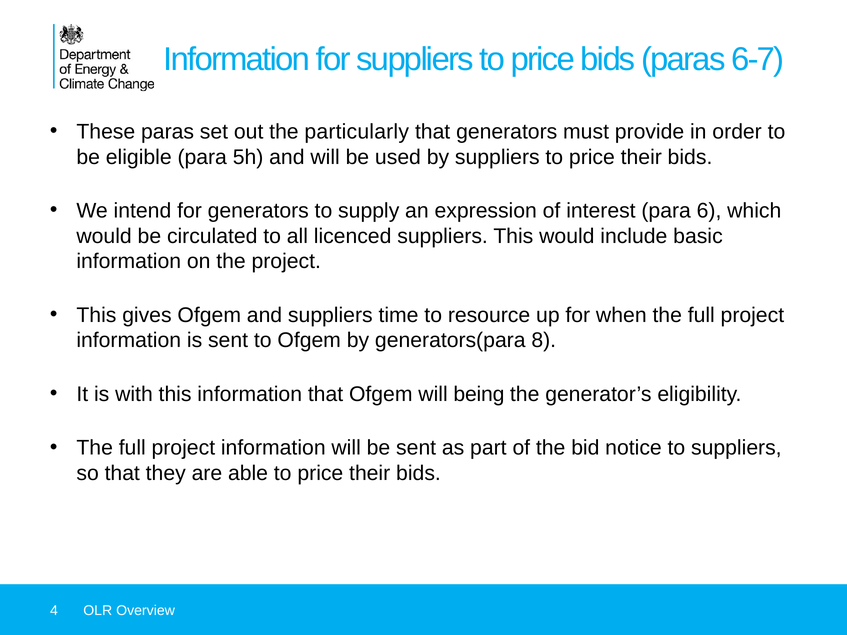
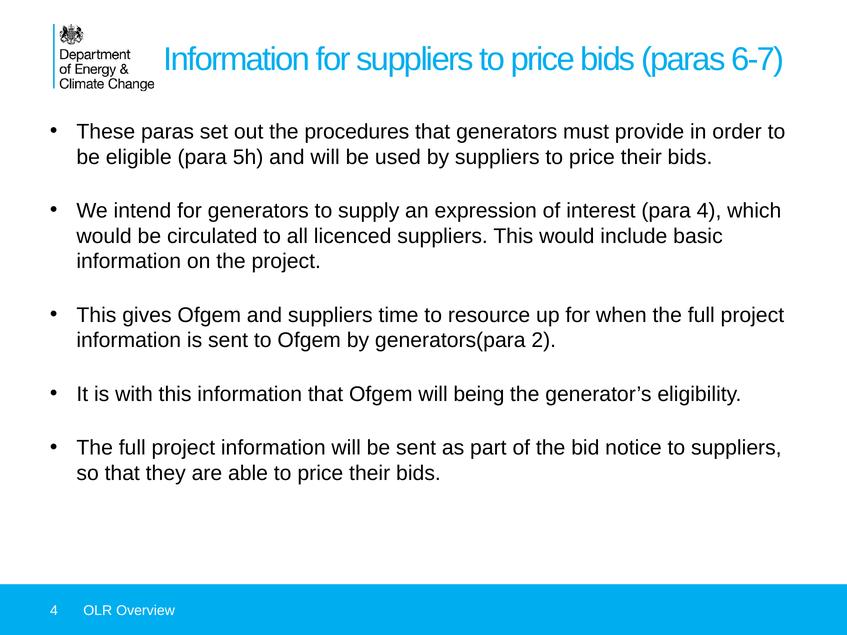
particularly: particularly -> procedures
para 6: 6 -> 4
8: 8 -> 2
